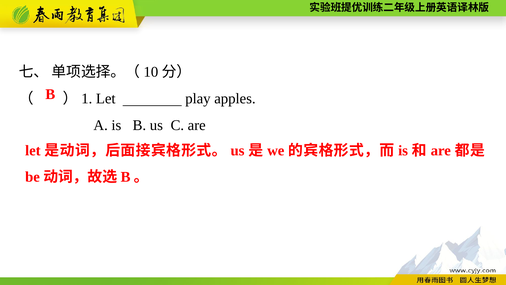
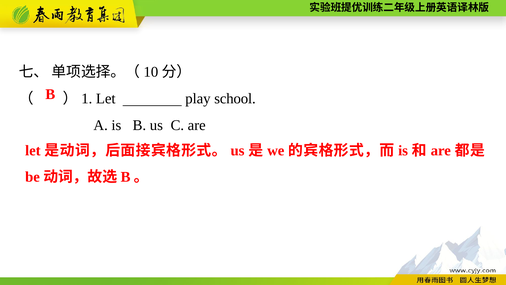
apples: apples -> school
